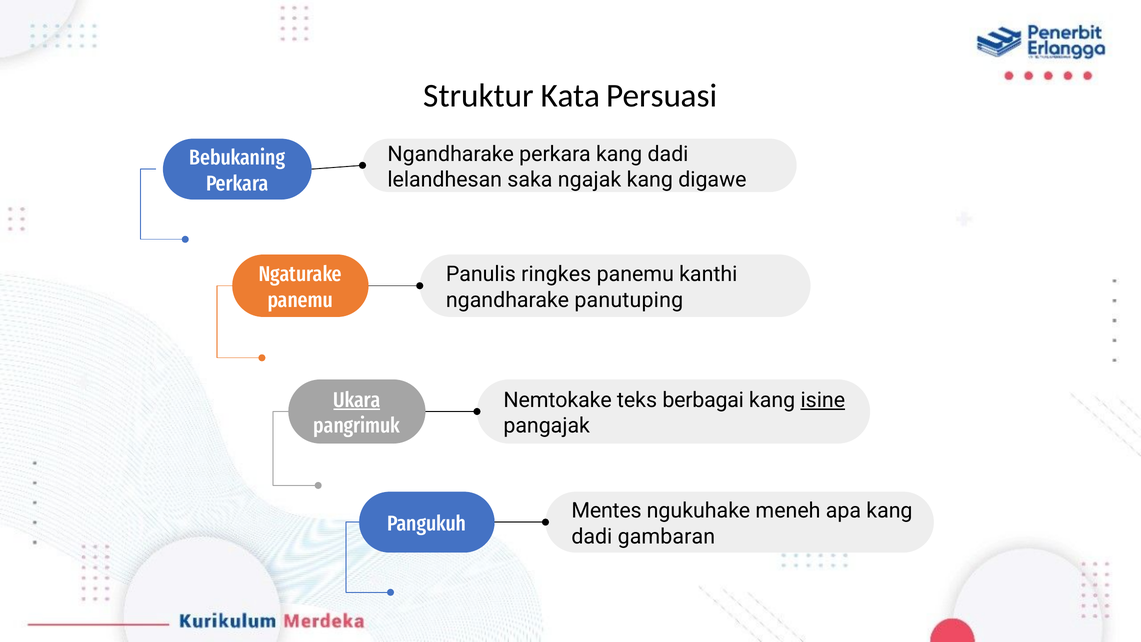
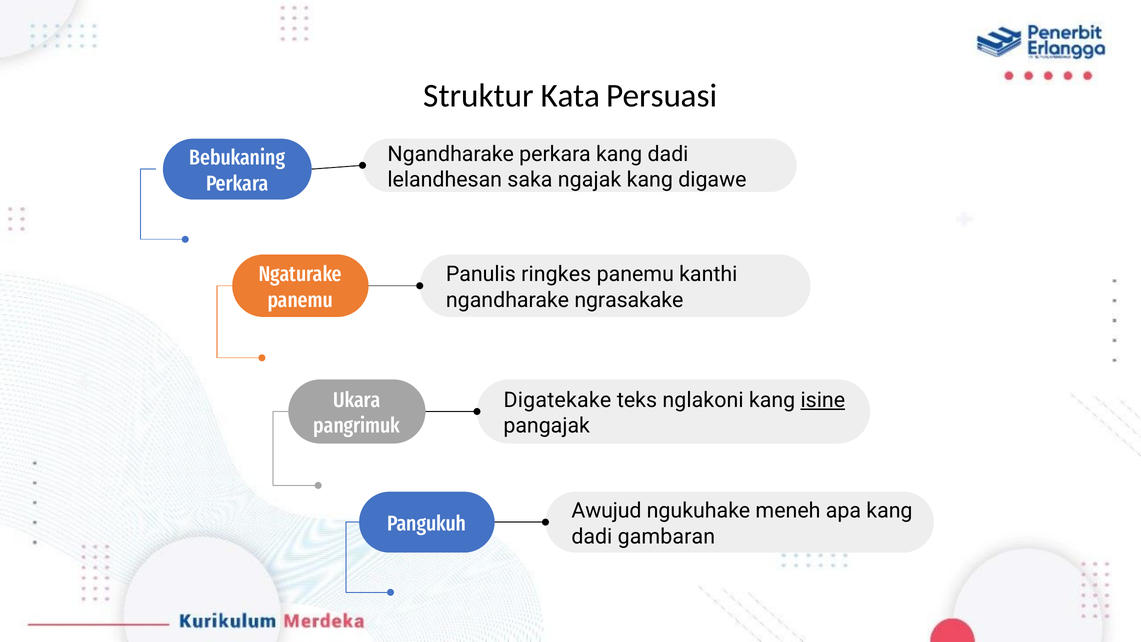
panutuping: panutuping -> ngrasakake
Nemtokake: Nemtokake -> Digatekake
berbagai: berbagai -> nglakoni
Ukara underline: present -> none
Mentes: Mentes -> Awujud
